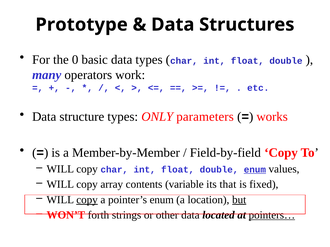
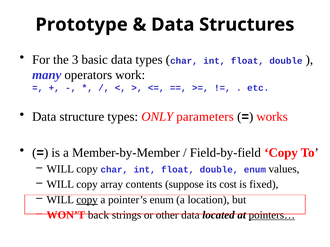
0: 0 -> 3
enum at (255, 170) underline: present -> none
variable: variable -> suppose
that: that -> cost
but underline: present -> none
forth: forth -> back
